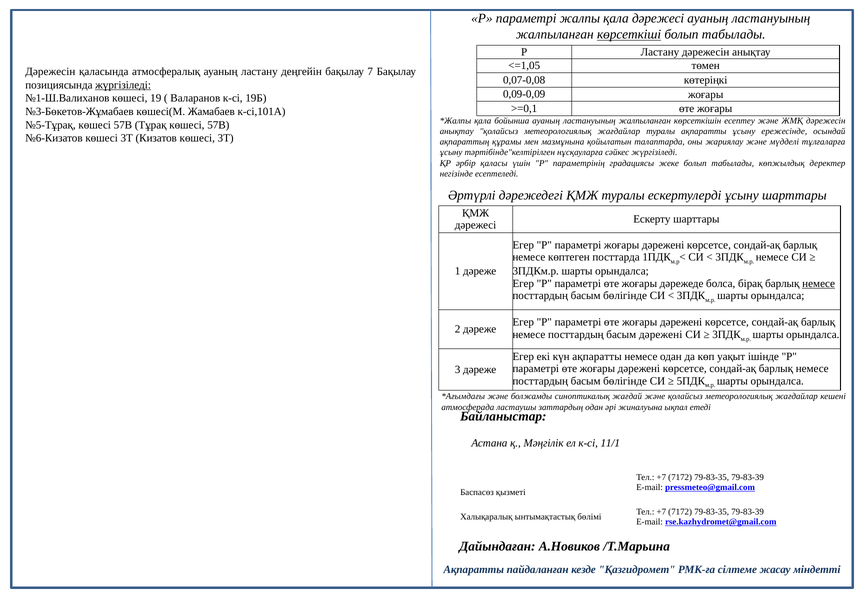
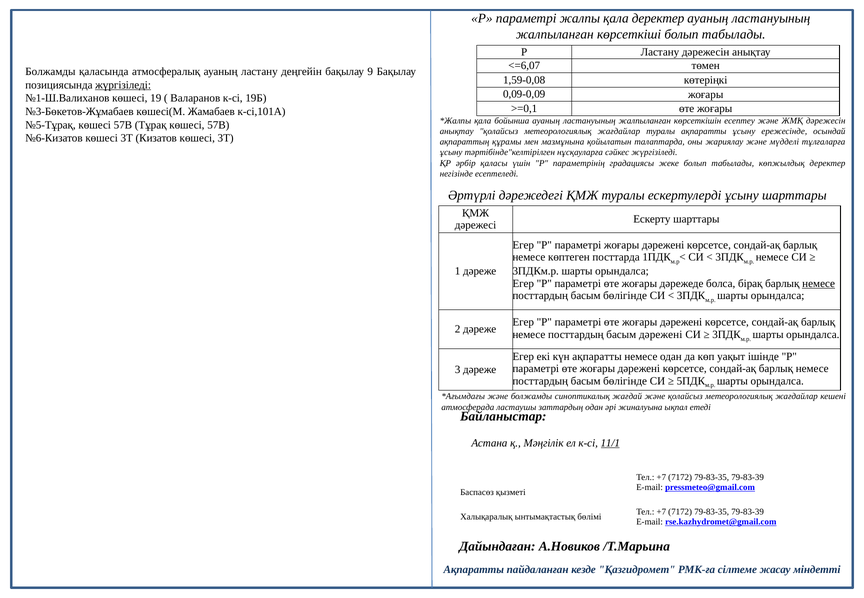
қала дәрежесі: дәрежесі -> деректер
көрсеткіші underline: present -> none
<=1,05: <=1,05 -> <=6,07
Дәрежесін at (50, 72): Дәрежесін -> Болжамды
7: 7 -> 9
0,07-0,08: 0,07-0,08 -> 1,59-0,08
11/1 underline: none -> present
